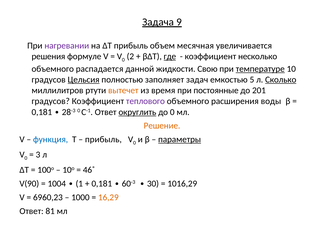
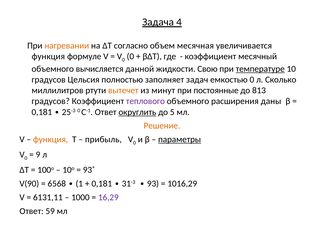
9: 9 -> 4
нагревании colour: purple -> orange
ΔТ прибыль: прибыль -> согласно
решения at (48, 56): решения -> функция
0 2: 2 -> 0
где underline: present -> none
несколько: несколько -> месячный
распадается: распадается -> вычисляется
Цельсия underline: present -> none
емкостью 5: 5 -> 0
Сколько underline: present -> none
время: время -> минут
201: 201 -> 813
воды: воды -> даны
до 0: 0 -> 5
28: 28 -> 25
функция at (51, 139) colour: blue -> orange
3: 3 -> 9
46˚: 46˚ -> 93˚
60: 60 -> 31
30: 30 -> 93
1004: 1004 -> 6568
6960,23: 6960,23 -> 6131,11
16,29 colour: orange -> purple
81: 81 -> 59
